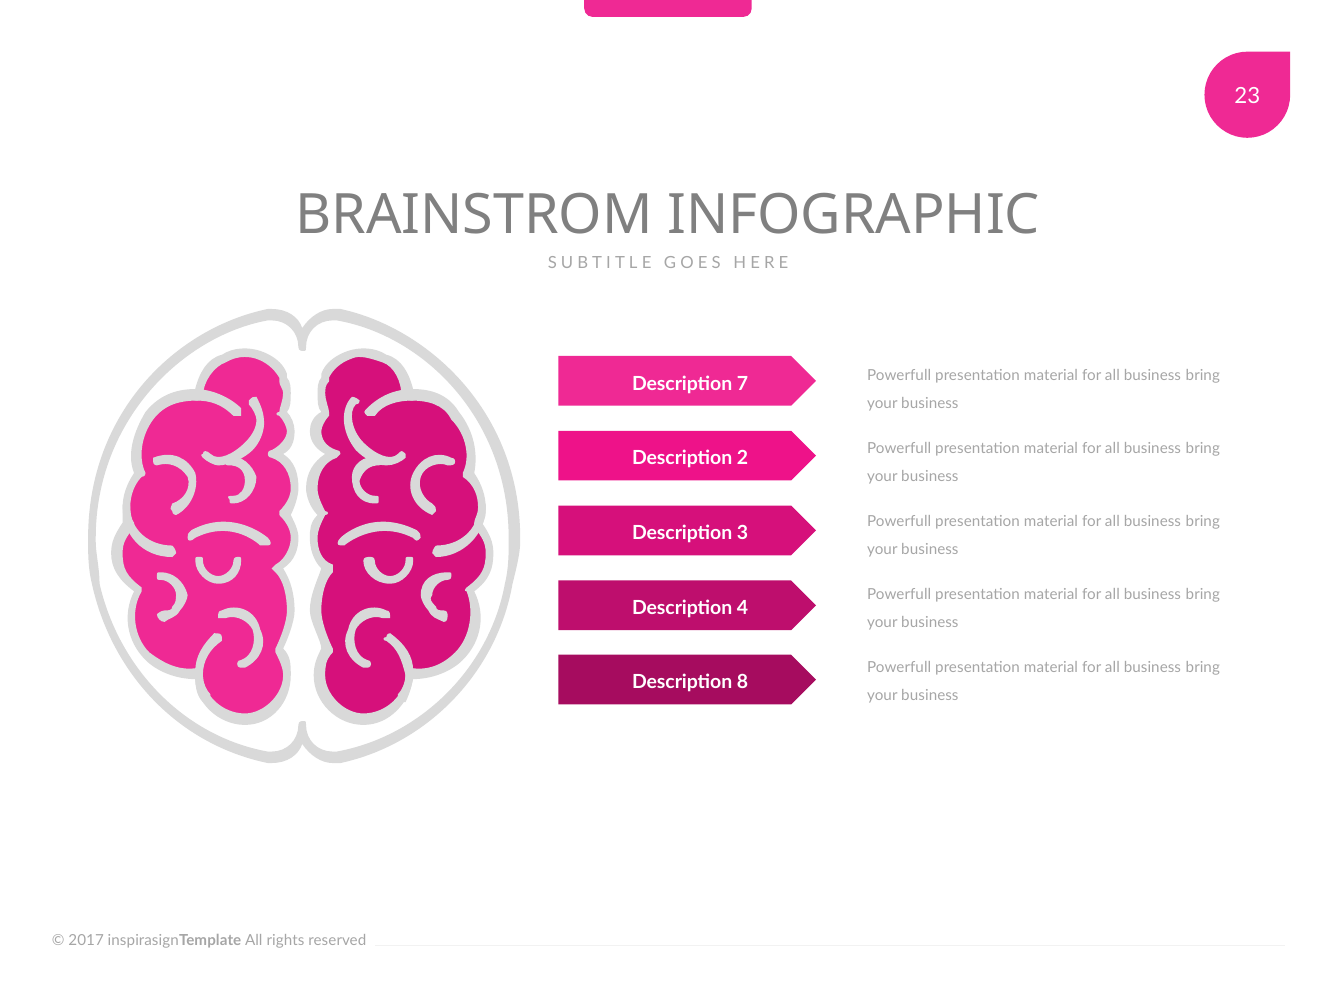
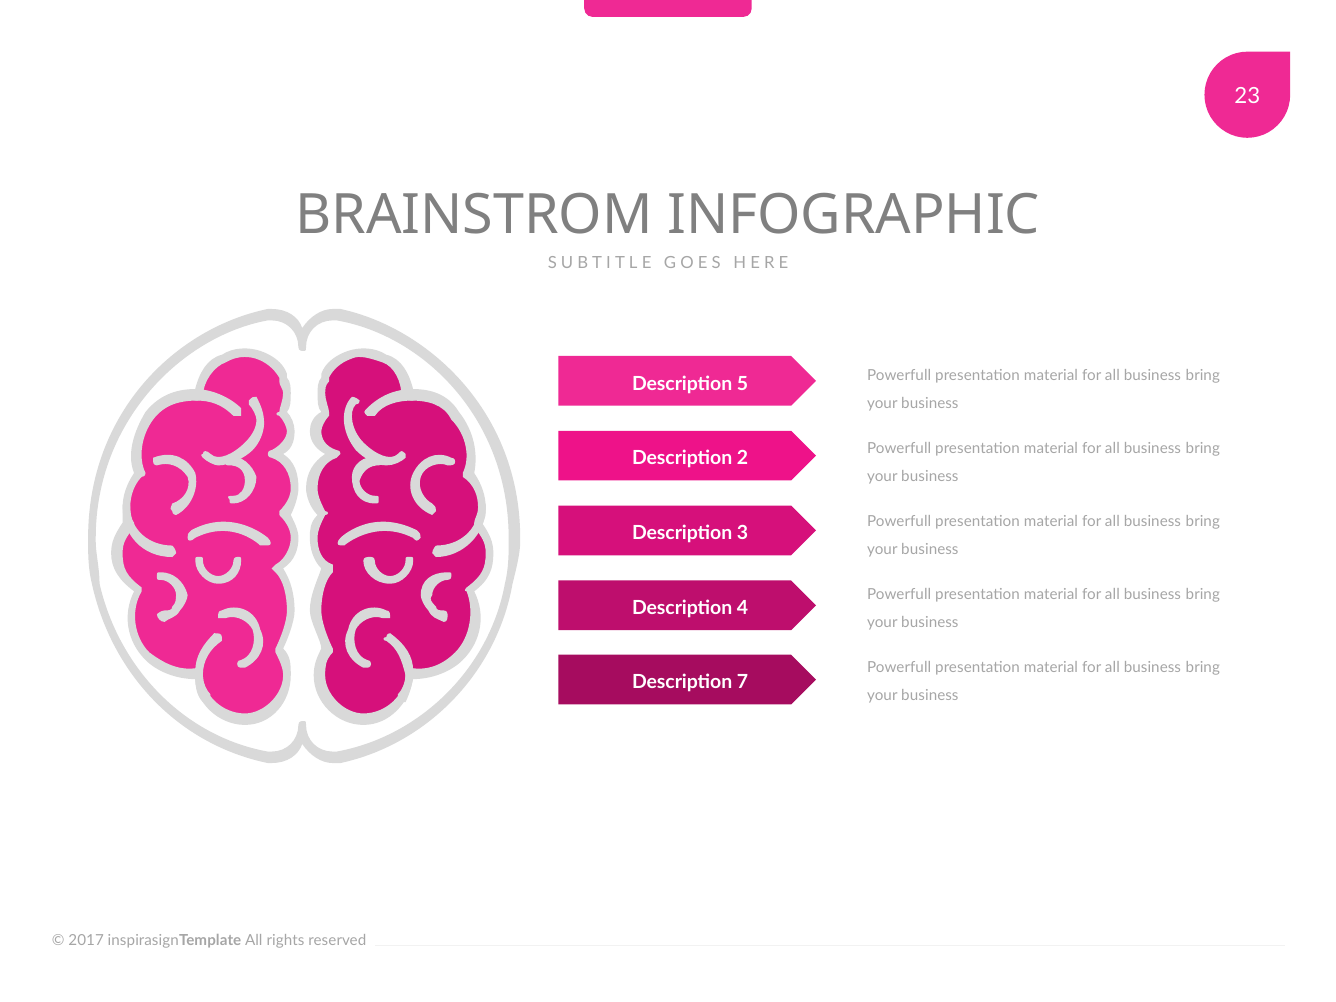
7: 7 -> 5
8: 8 -> 7
